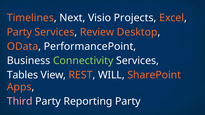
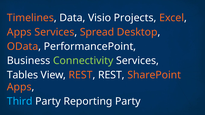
Next: Next -> Data
Party at (19, 32): Party -> Apps
Review: Review -> Spread
REST WILL: WILL -> REST
Third colour: pink -> light blue
